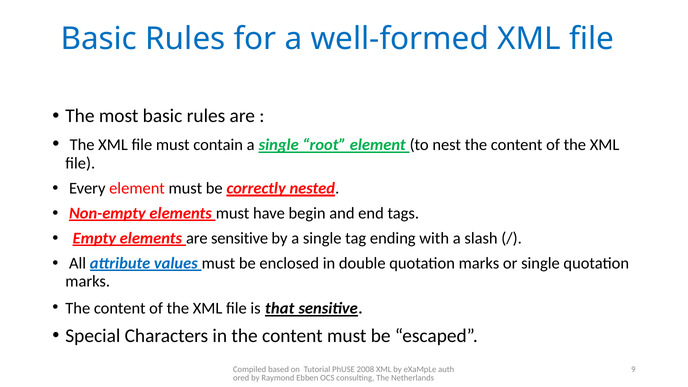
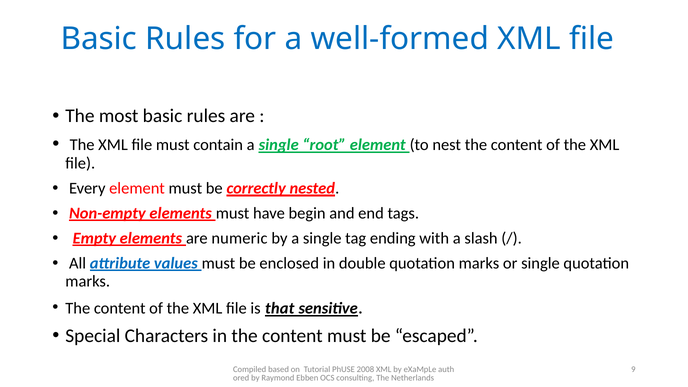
are sensitive: sensitive -> numeric
